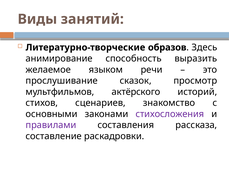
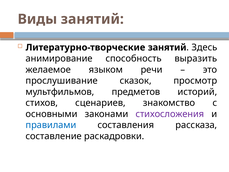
Литературно-творческие образов: образов -> занятий
актёрского: актёрского -> предметов
правилами colour: purple -> blue
